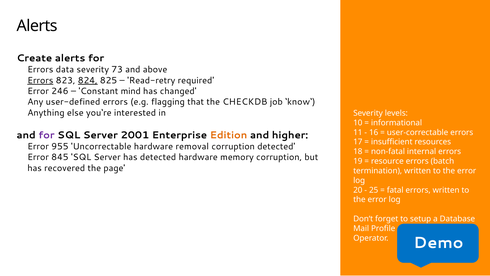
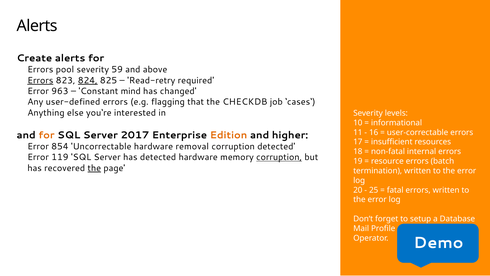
data: data -> pool
73: 73 -> 59
246: 246 -> 963
know‘: know‘ -> cases‘
for at (47, 135) colour: purple -> orange
2001: 2001 -> 2017
955: 955 -> 854
845: 845 -> 119
corruption at (279, 157) underline: none -> present
the at (94, 168) underline: none -> present
